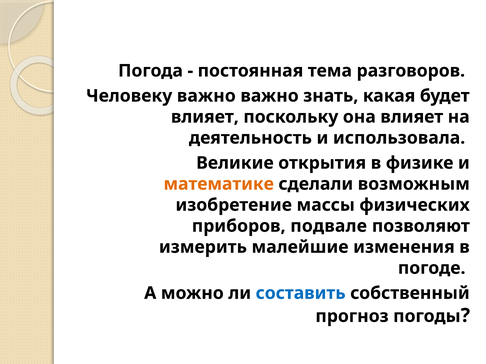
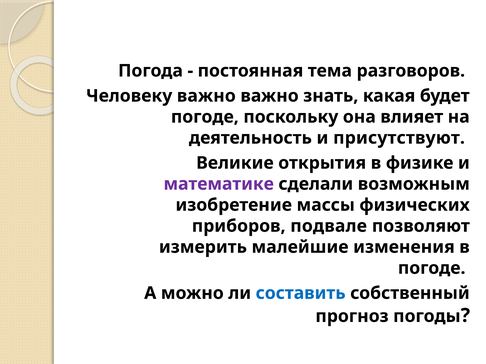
влияет at (205, 117): влияет -> погоде
использовала: использовала -> присутствуют
математике colour: orange -> purple
